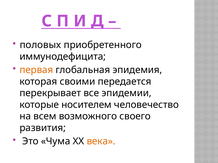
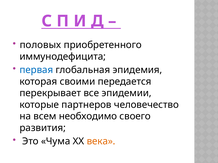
первая colour: orange -> blue
носителем: носителем -> партнеров
возможного: возможного -> необходимо
